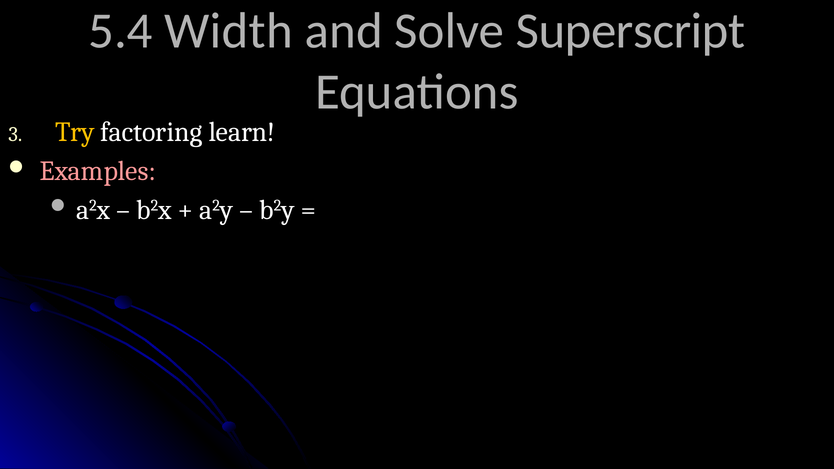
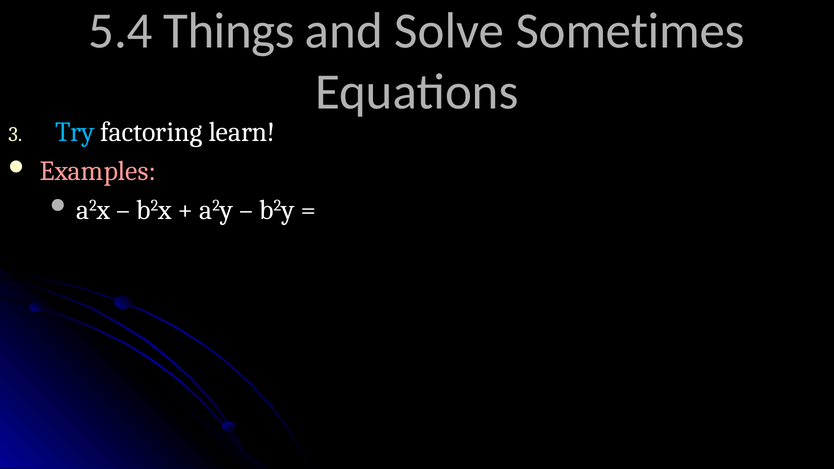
Width: Width -> Things
Superscript: Superscript -> Sometimes
Try colour: yellow -> light blue
